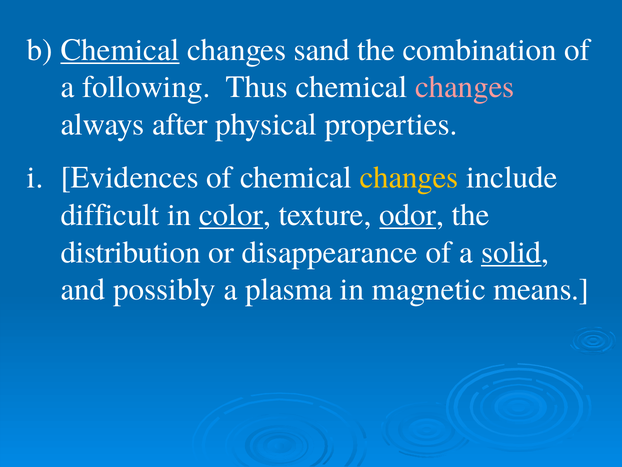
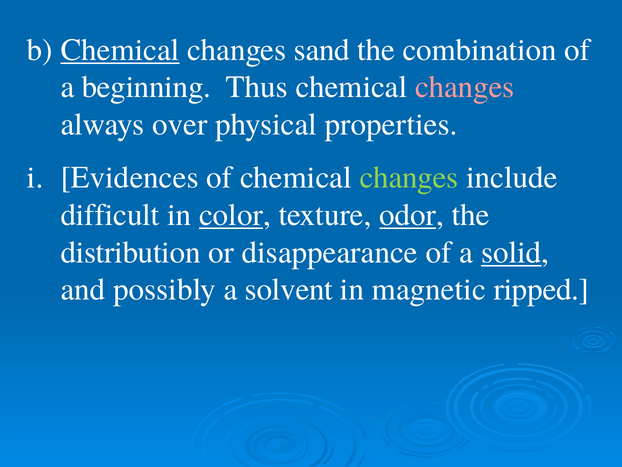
following: following -> beginning
after: after -> over
changes at (409, 177) colour: yellow -> light green
plasma: plasma -> solvent
means: means -> ripped
